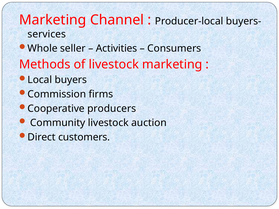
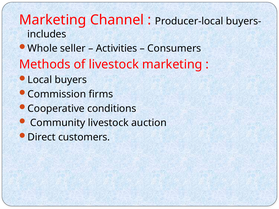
services: services -> includes
producers: producers -> conditions
